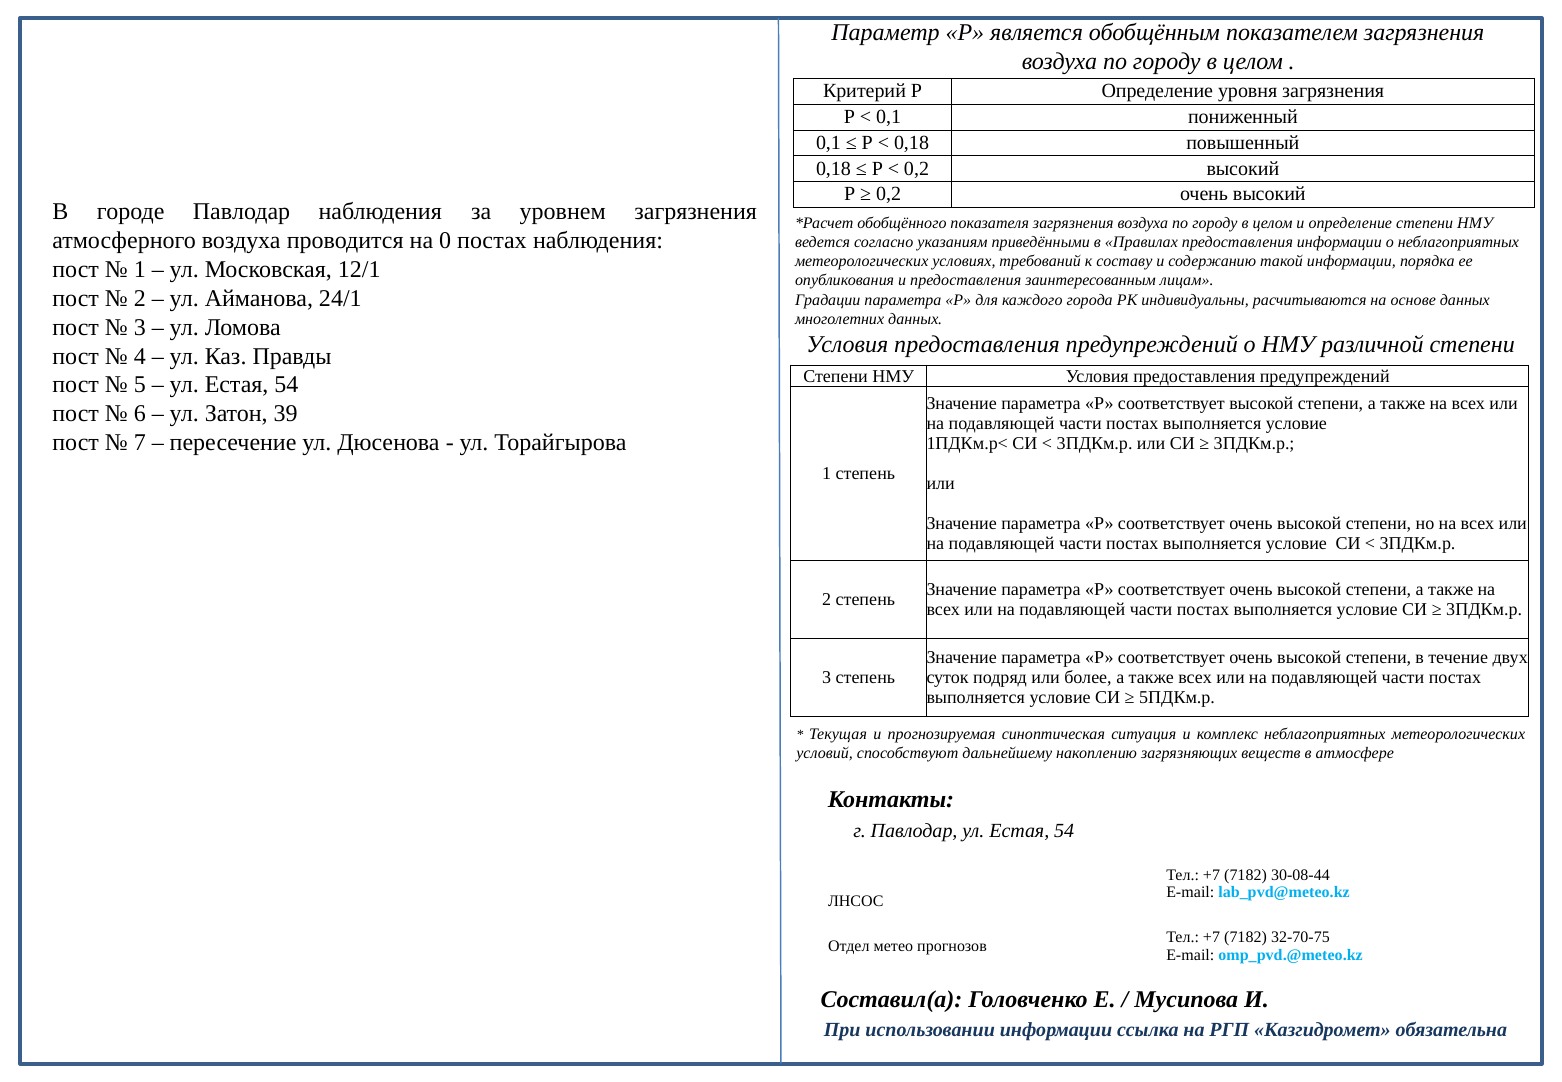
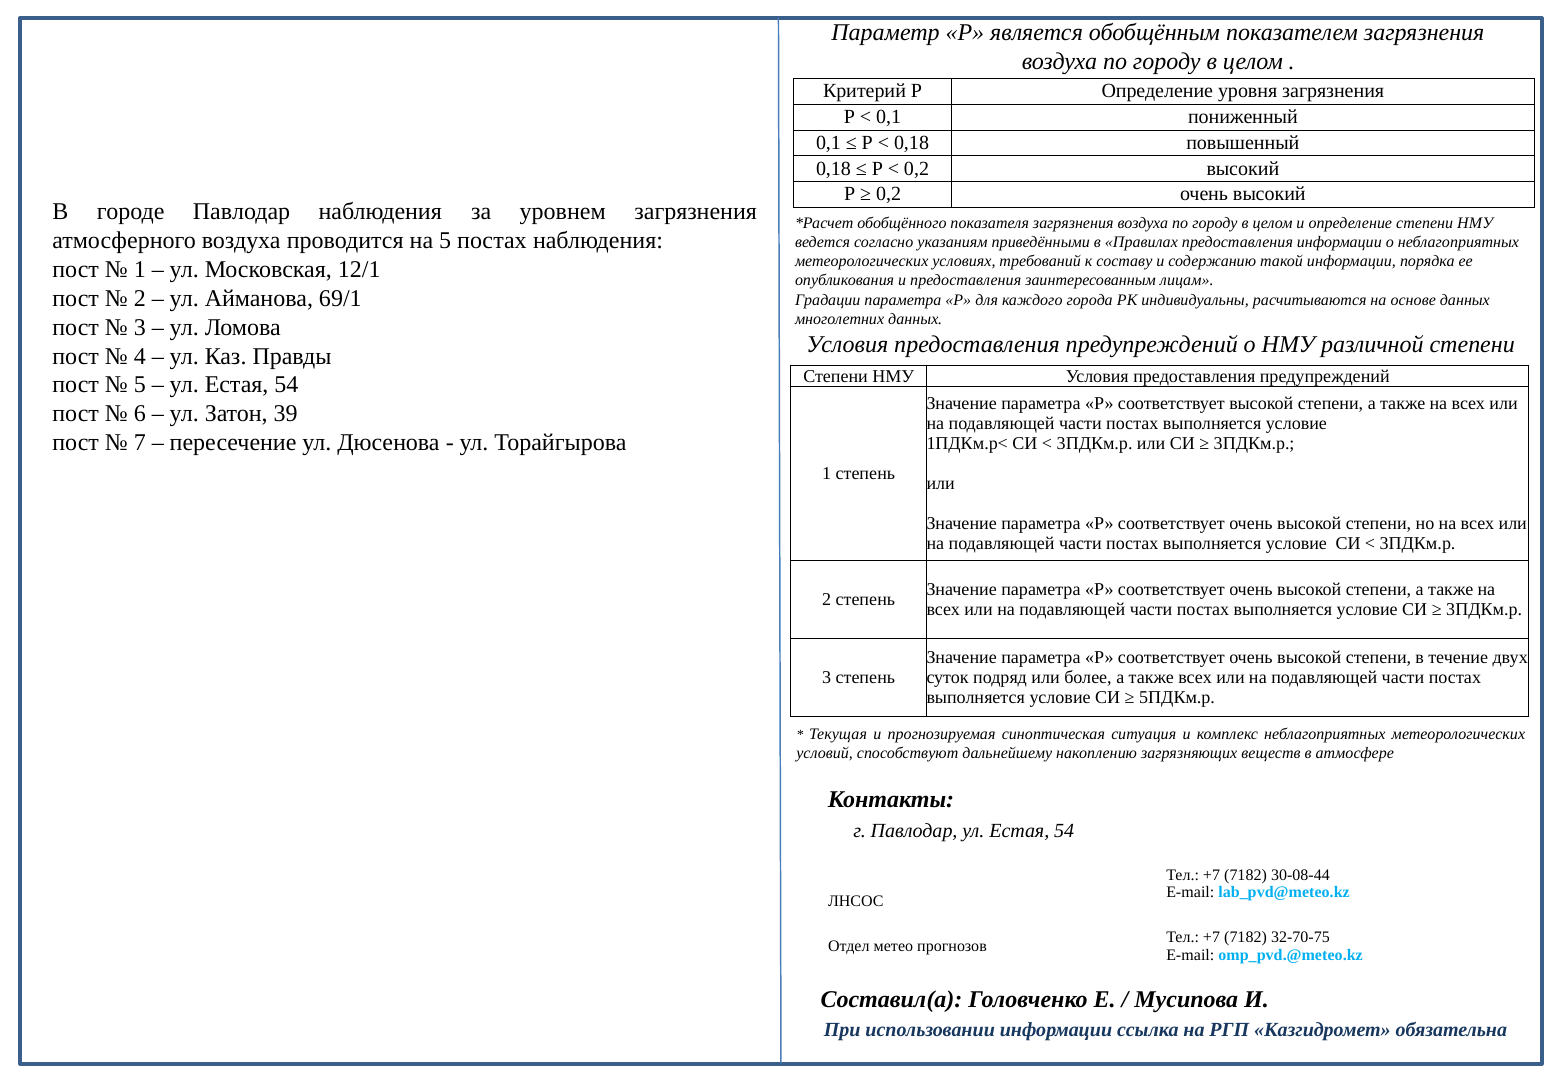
на 0: 0 -> 5
24/1: 24/1 -> 69/1
